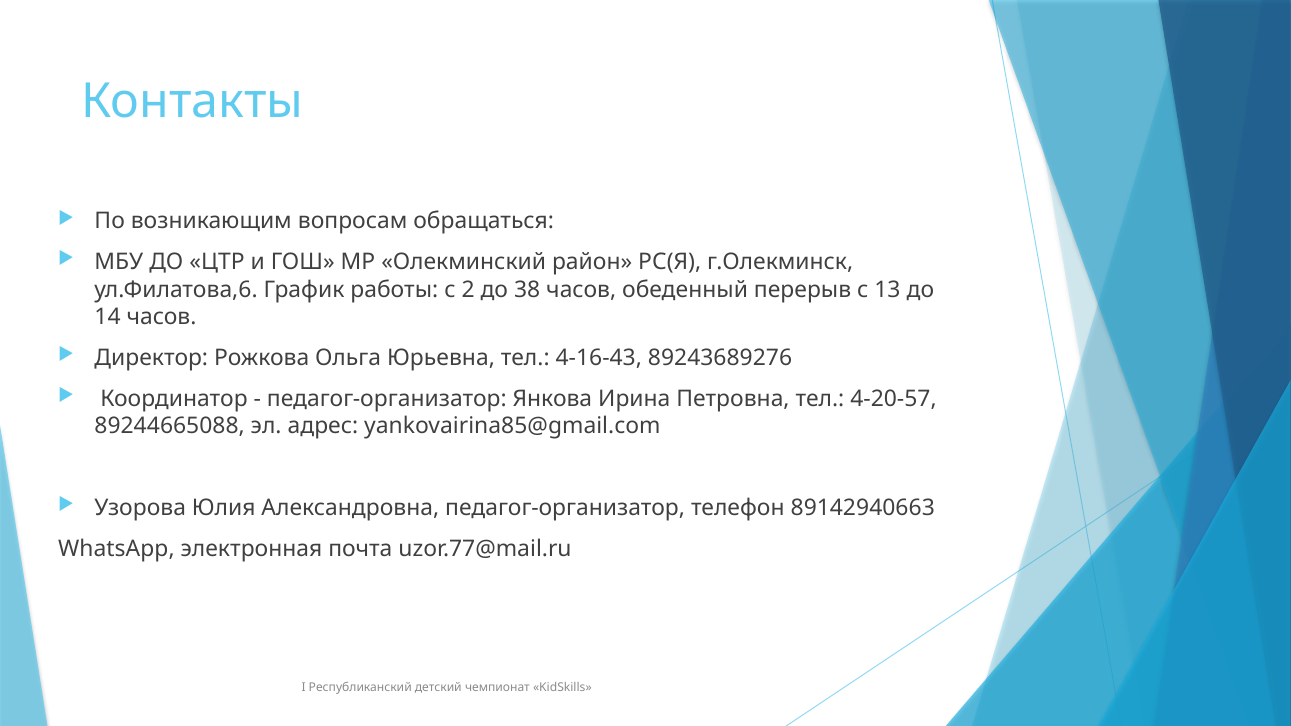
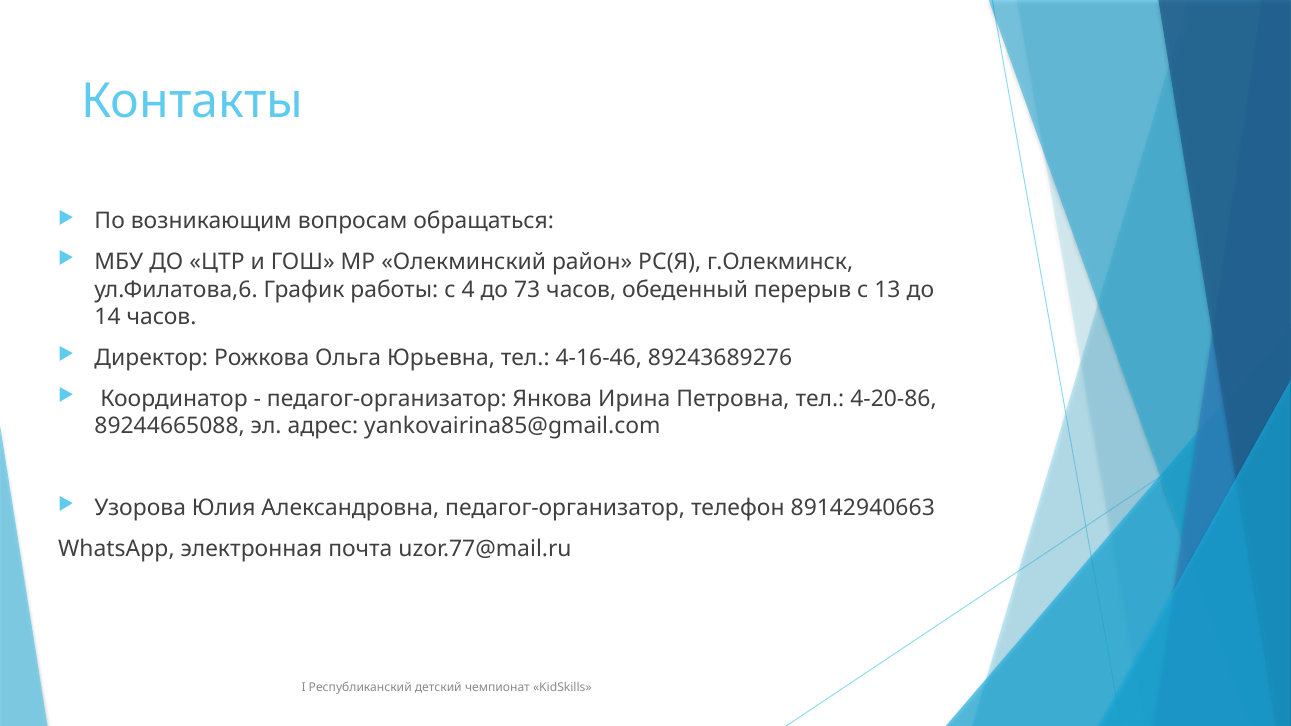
2: 2 -> 4
38: 38 -> 73
4-16-43: 4-16-43 -> 4-16-46
4-20-57: 4-20-57 -> 4-20-86
